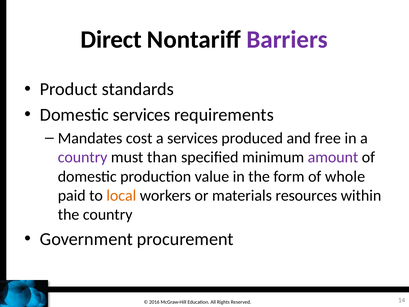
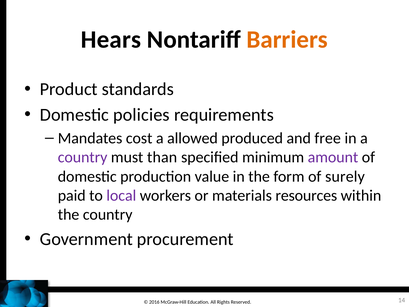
Direct: Direct -> Hears
Barriers colour: purple -> orange
Domestic services: services -> policies
a services: services -> allowed
whole: whole -> surely
local colour: orange -> purple
